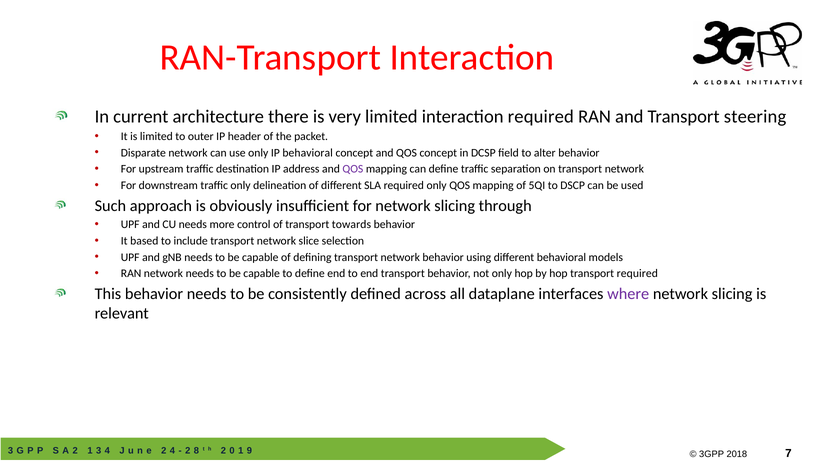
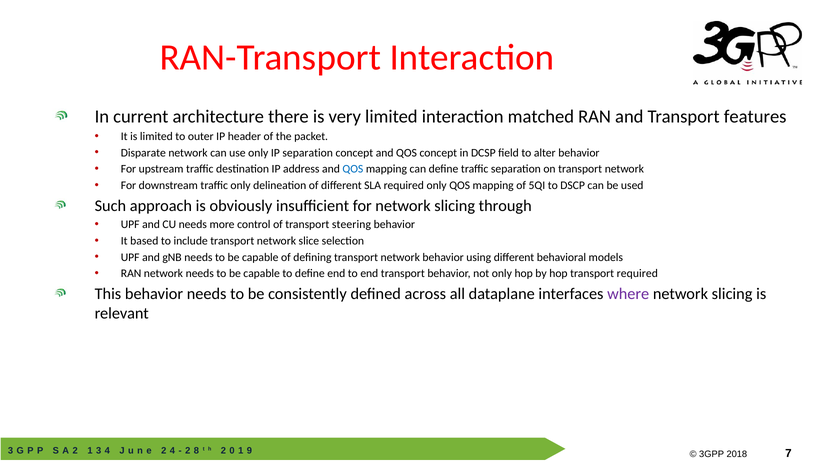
interaction required: required -> matched
steering: steering -> features
IP behavioral: behavioral -> separation
QOS at (353, 169) colour: purple -> blue
towards: towards -> steering
